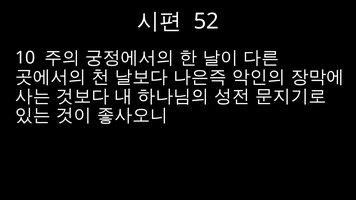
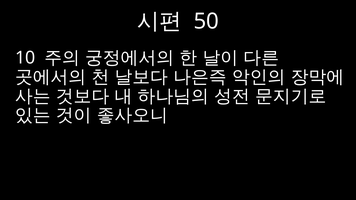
52: 52 -> 50
